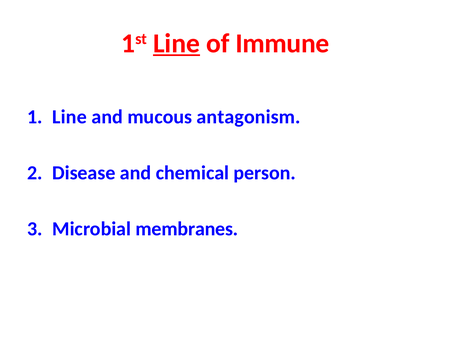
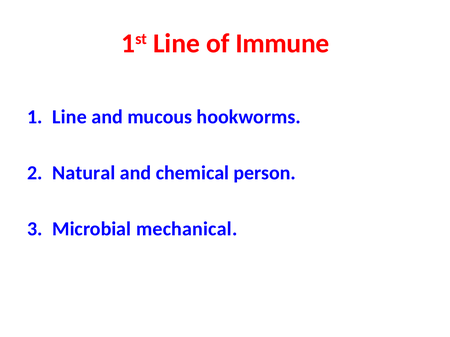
Line at (177, 44) underline: present -> none
antagonism: antagonism -> hookworms
Disease: Disease -> Natural
membranes: membranes -> mechanical
